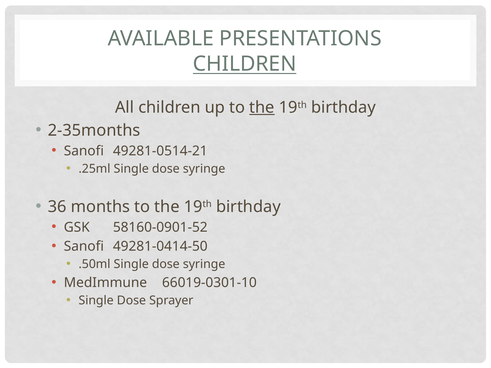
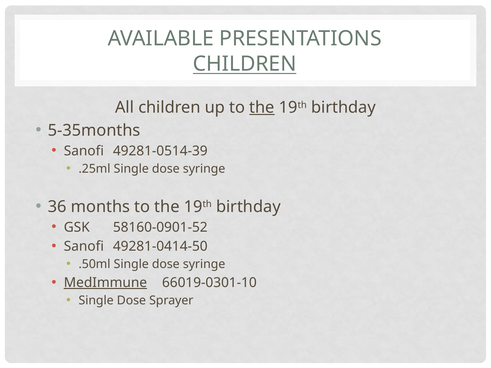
2-35months: 2-35months -> 5-35months
49281-0514-21: 49281-0514-21 -> 49281-0514-39
MedImmune underline: none -> present
